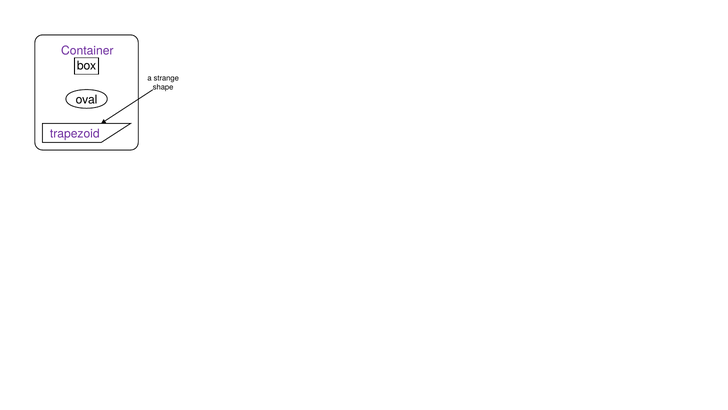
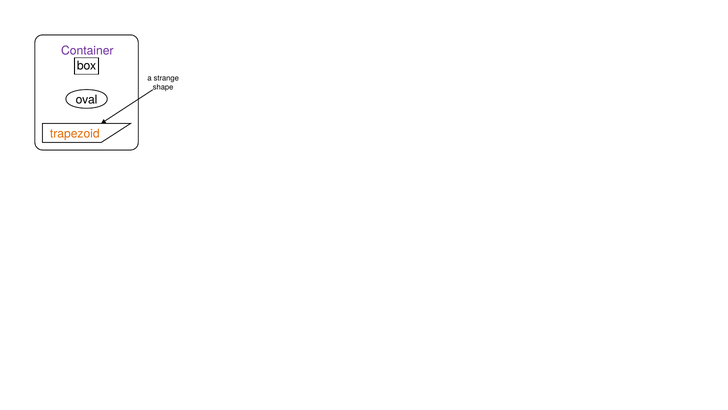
trapezoid colour: purple -> orange
